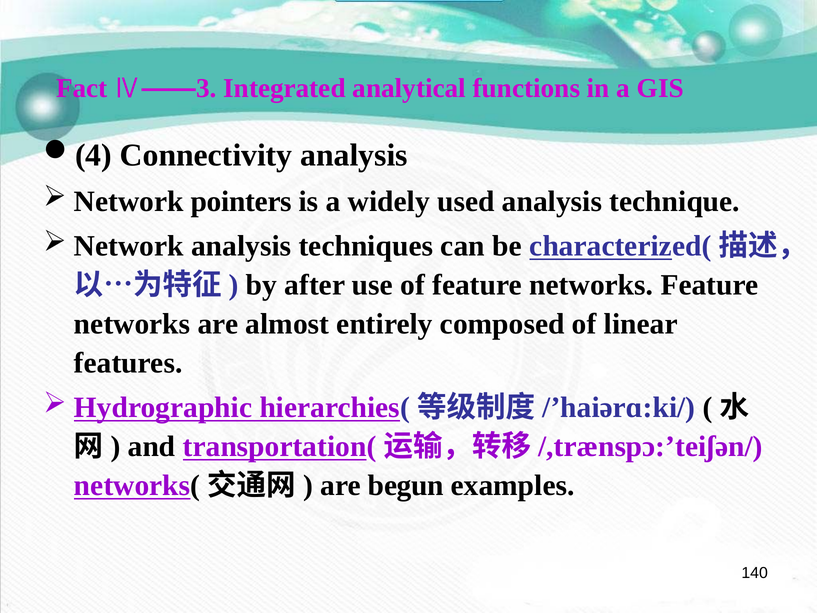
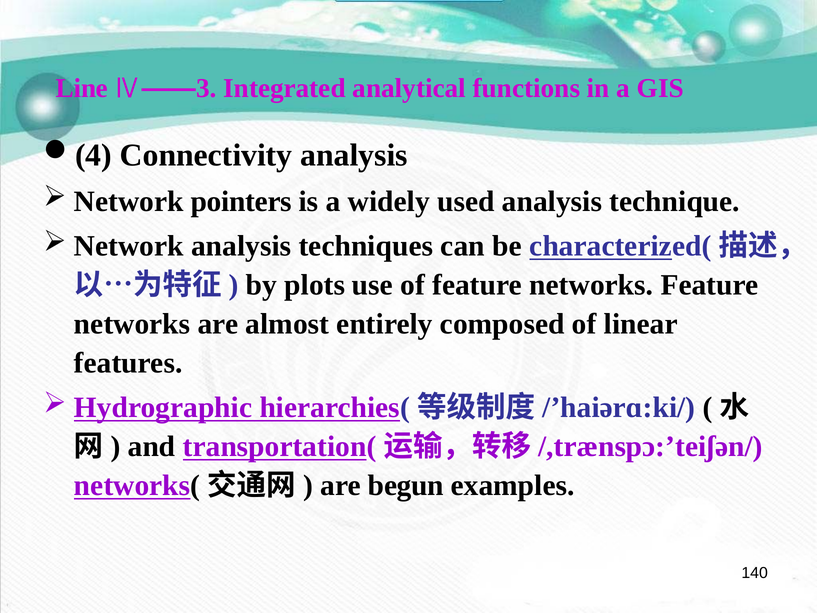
Fact: Fact -> Line
after: after -> plots
